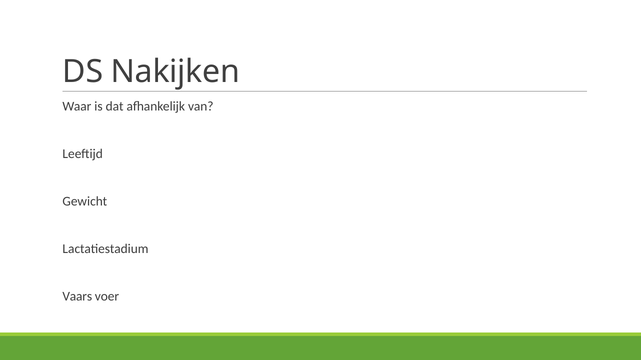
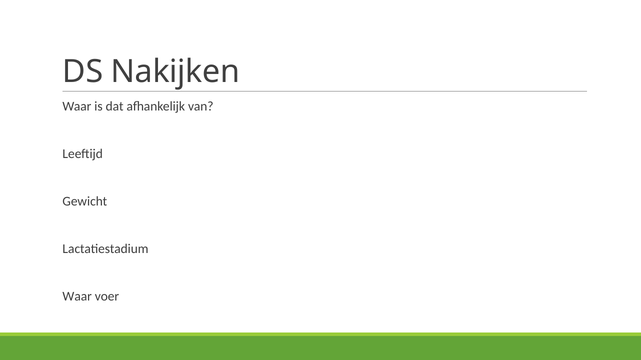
Vaars at (77, 297): Vaars -> Waar
